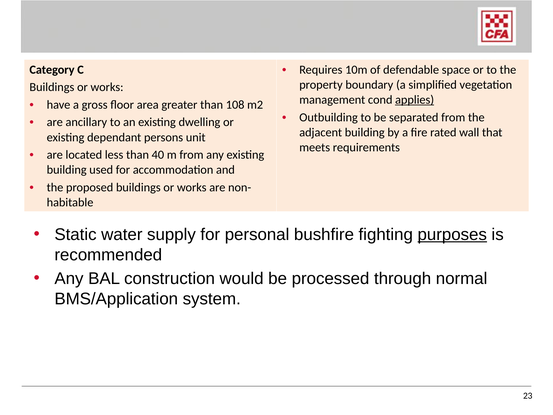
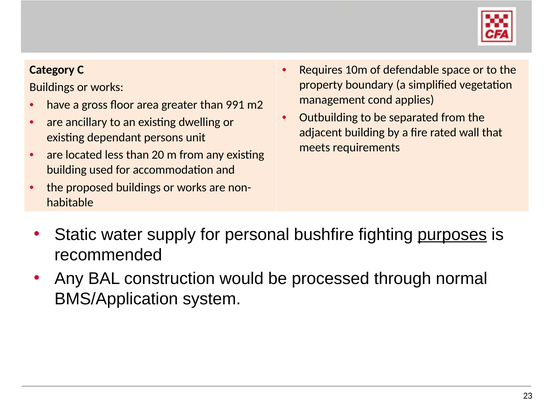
applies underline: present -> none
108: 108 -> 991
40: 40 -> 20
